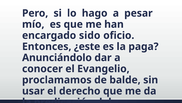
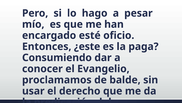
sido: sido -> esté
Anunciándolo: Anunciándolo -> Consumiendo
